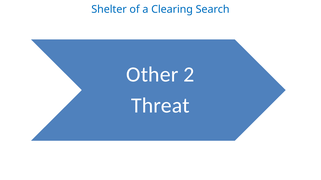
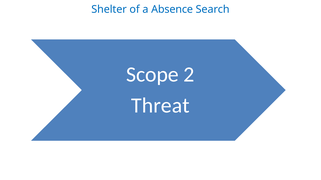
Clearing: Clearing -> Absence
Other: Other -> Scope
